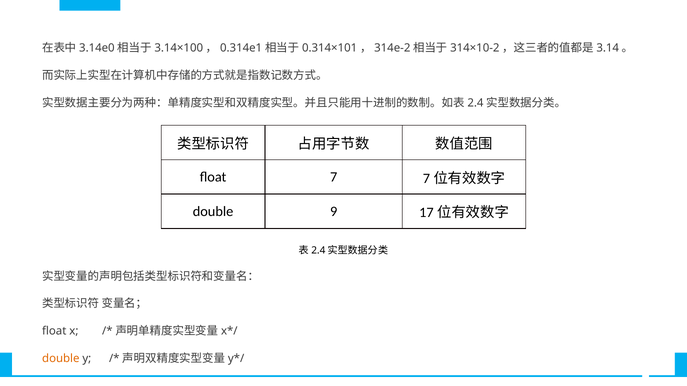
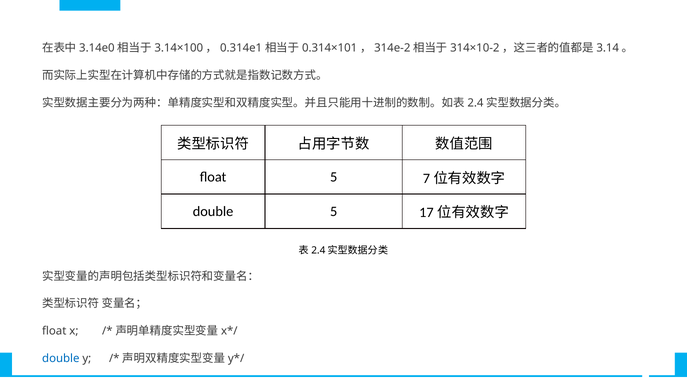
float 7: 7 -> 5
double 9: 9 -> 5
double at (61, 359) colour: orange -> blue
